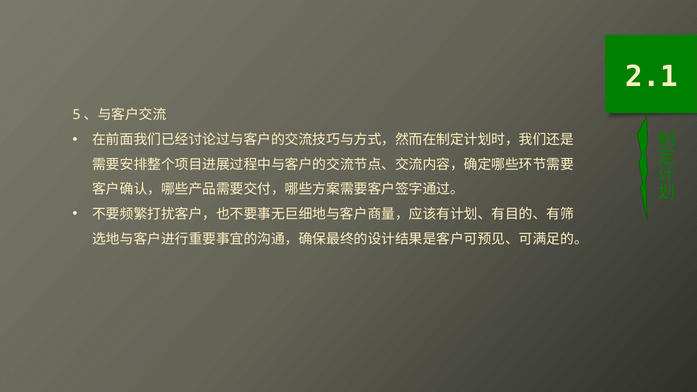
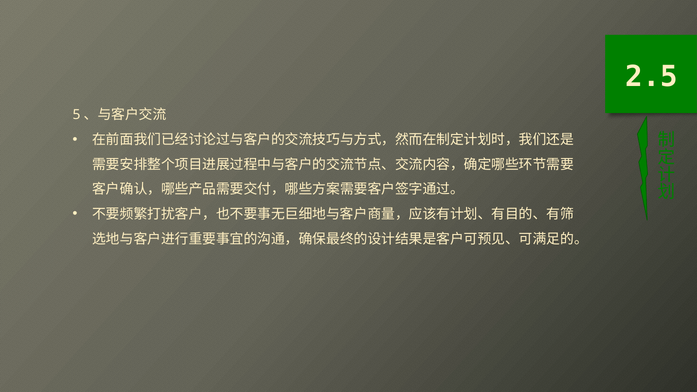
2.1: 2.1 -> 2.5
